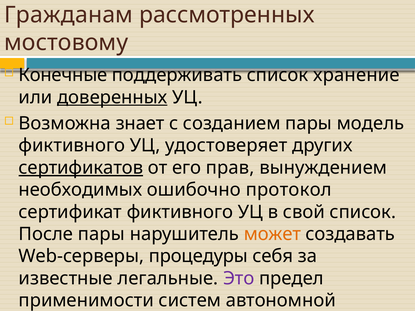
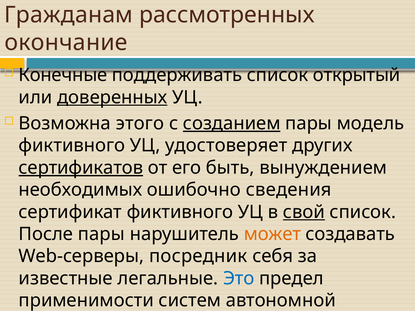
мостовому: мостовому -> окончание
хранение: хранение -> открытый
знает: знает -> этого
созданием underline: none -> present
прав: прав -> быть
протокол: протокол -> сведения
свой underline: none -> present
процедуры: процедуры -> посредник
Это colour: purple -> blue
